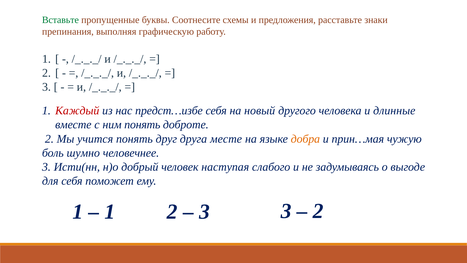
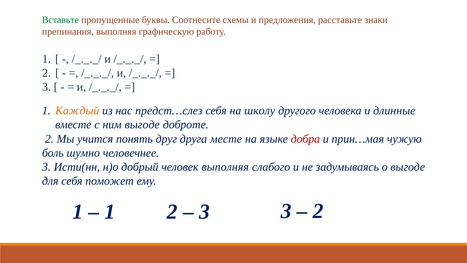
Каждый colour: red -> orange
предст…избе: предст…избе -> предст…слез
новый: новый -> школу
ним понять: понять -> выгоде
добра colour: orange -> red
человек наступая: наступая -> выполняя
